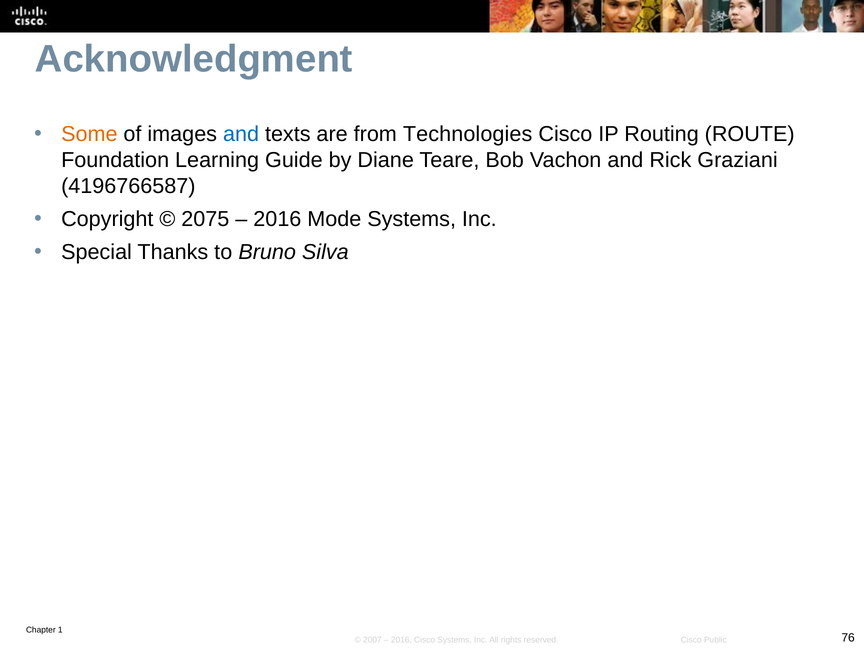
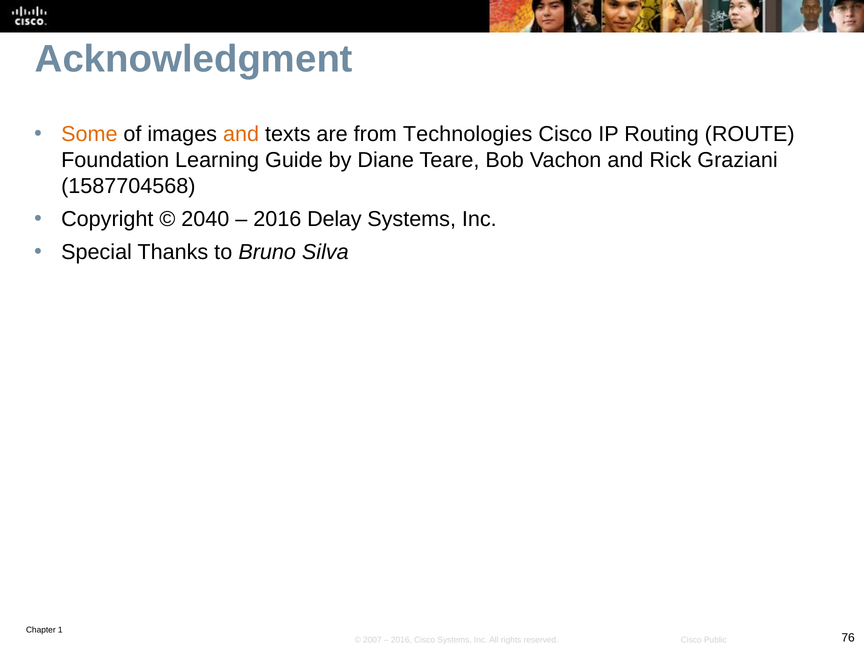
and at (241, 134) colour: blue -> orange
4196766587: 4196766587 -> 1587704568
2075: 2075 -> 2040
Mode: Mode -> Delay
